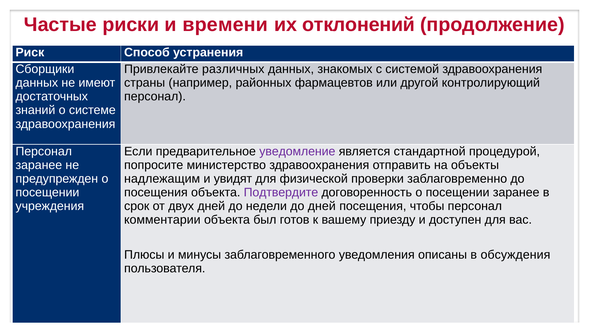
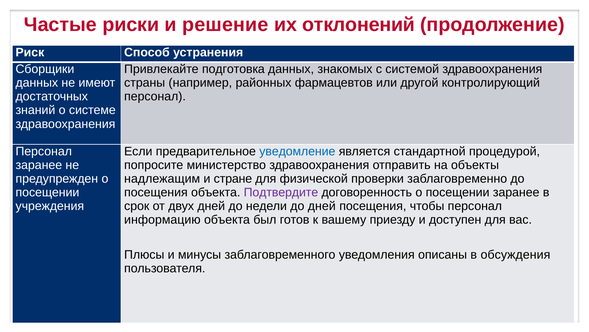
времени: времени -> решение
различных: различных -> подготовка
уведомление colour: purple -> blue
увидят: увидят -> стране
комментарии: комментарии -> информацию
